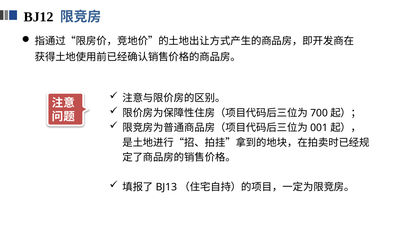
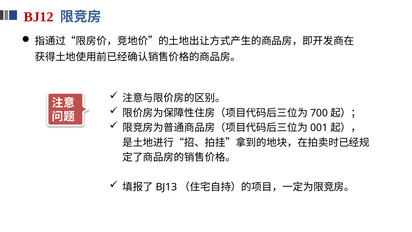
BJ12 colour: black -> red
